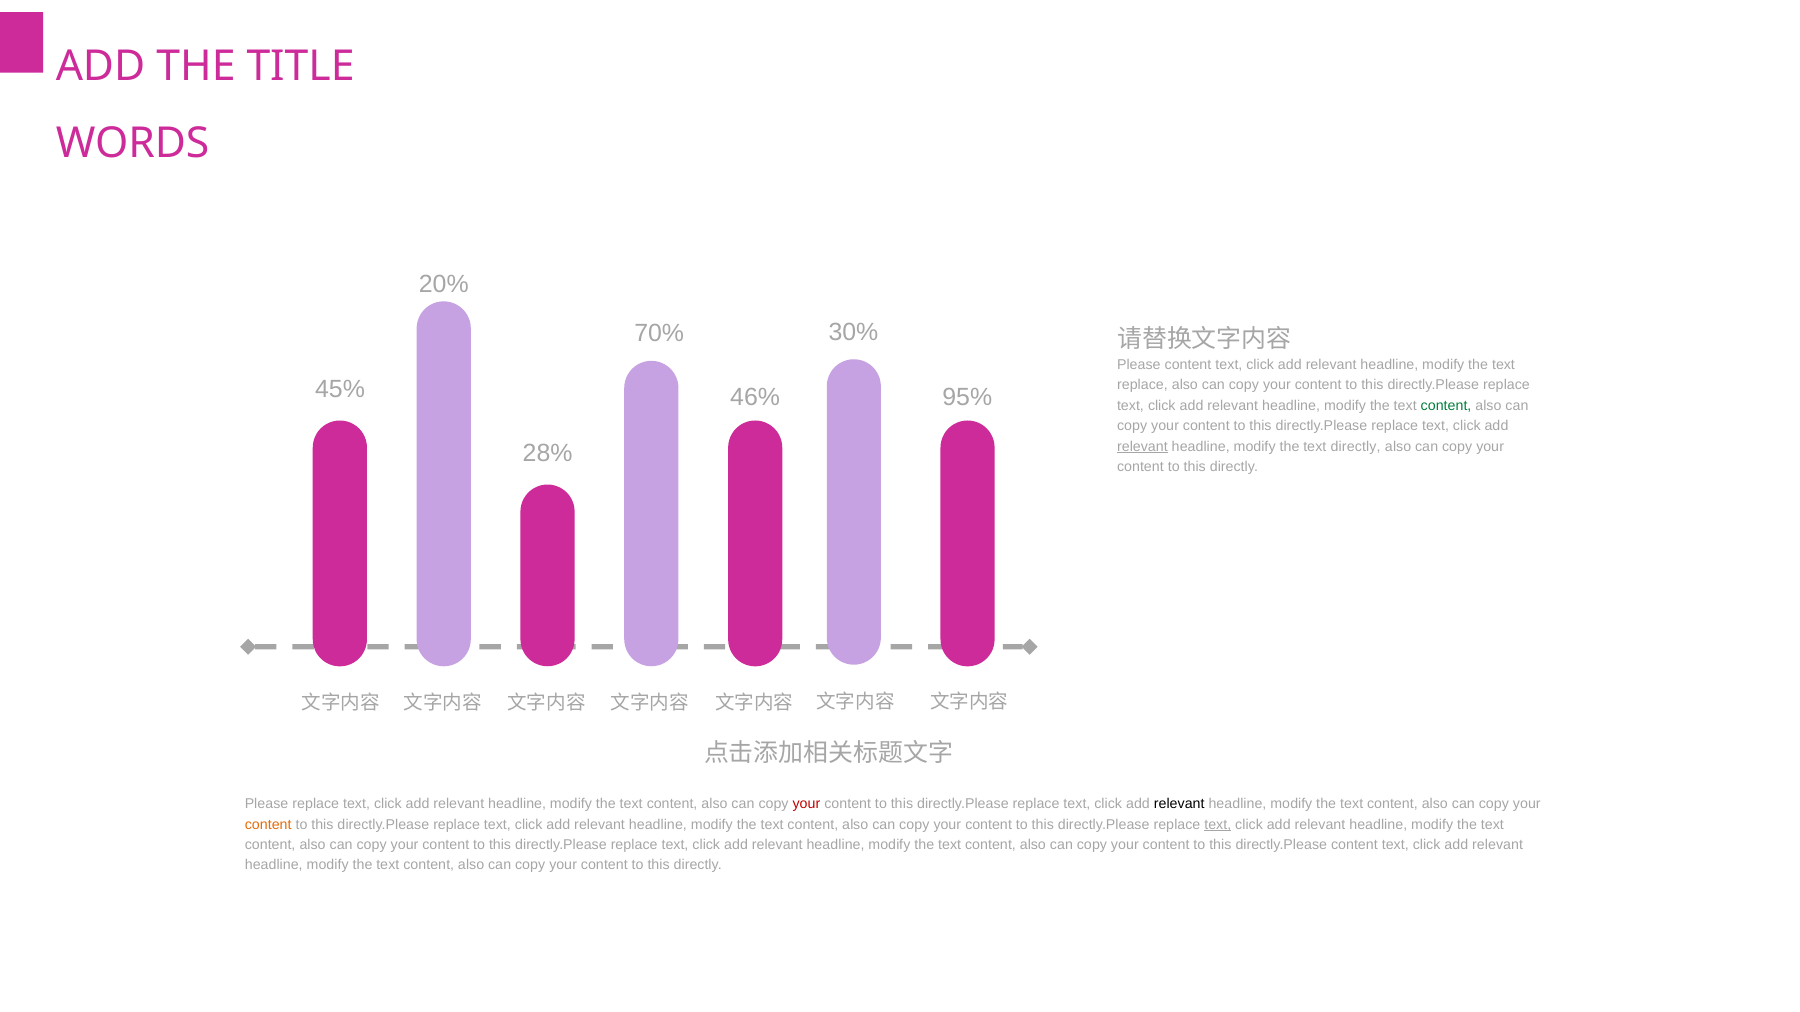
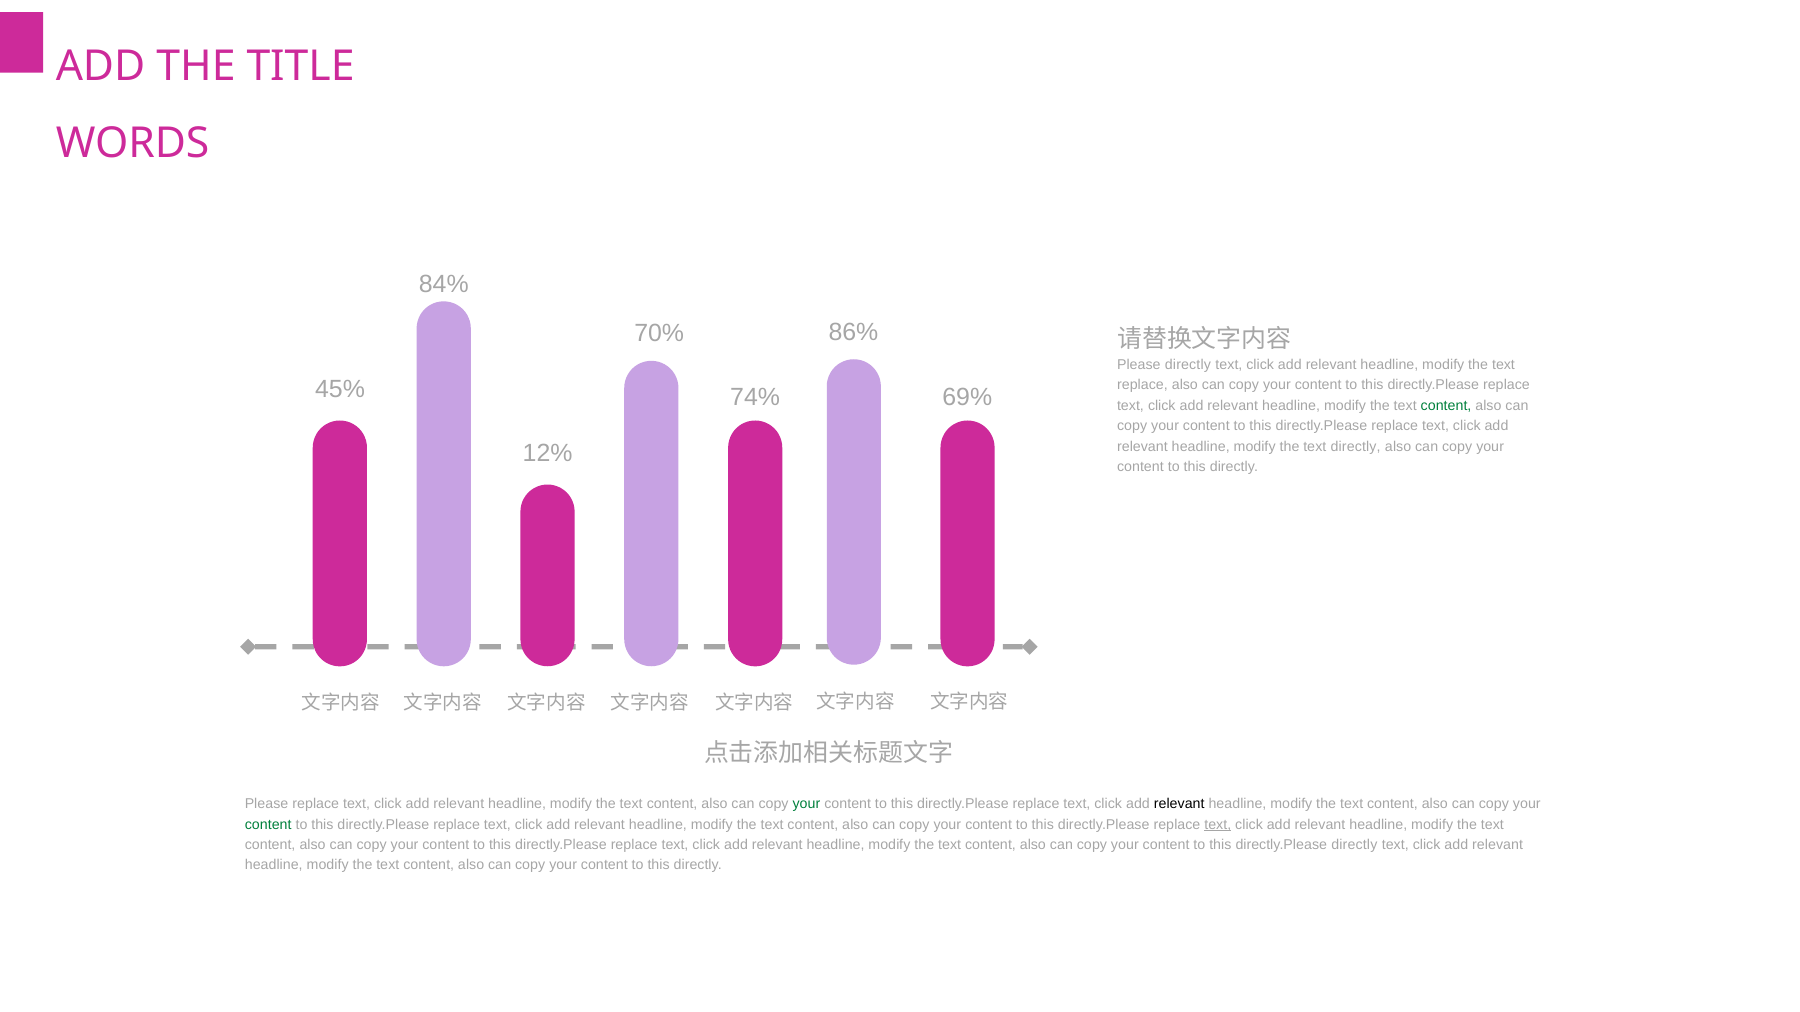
20%: 20% -> 84%
30%: 30% -> 86%
Please content: content -> directly
46%: 46% -> 74%
95%: 95% -> 69%
relevant at (1142, 447) underline: present -> none
28%: 28% -> 12%
your at (806, 804) colour: red -> green
content at (268, 825) colour: orange -> green
directly.Please content: content -> directly
